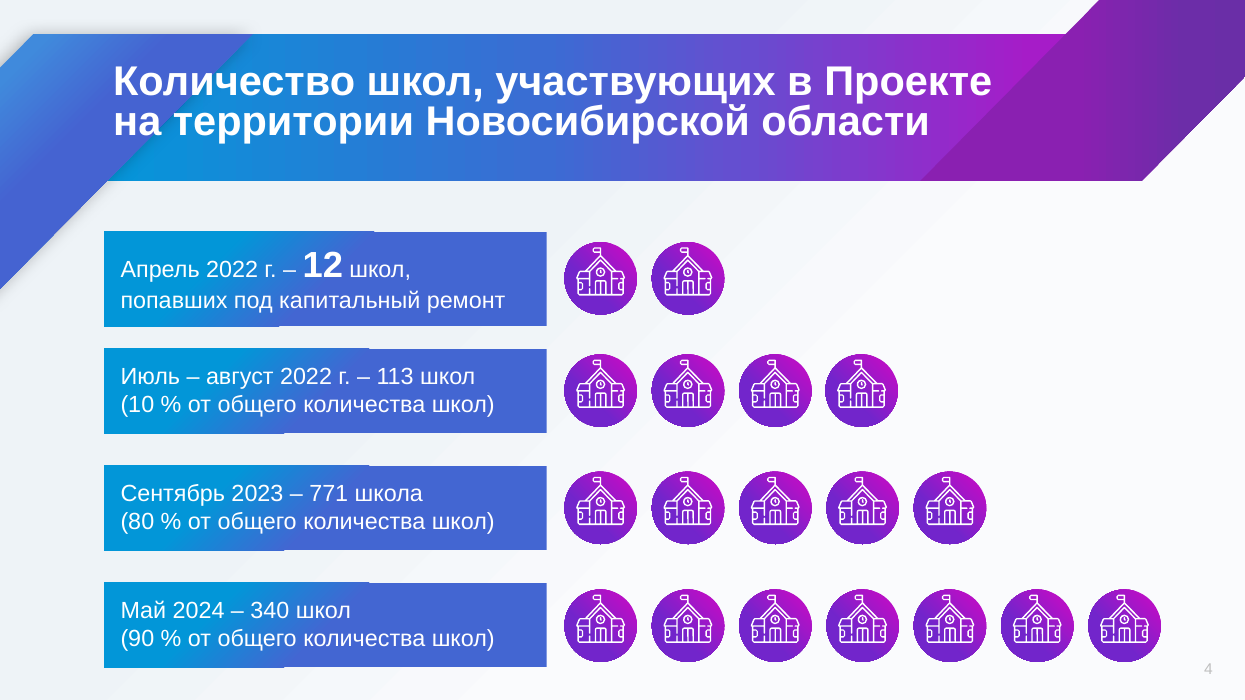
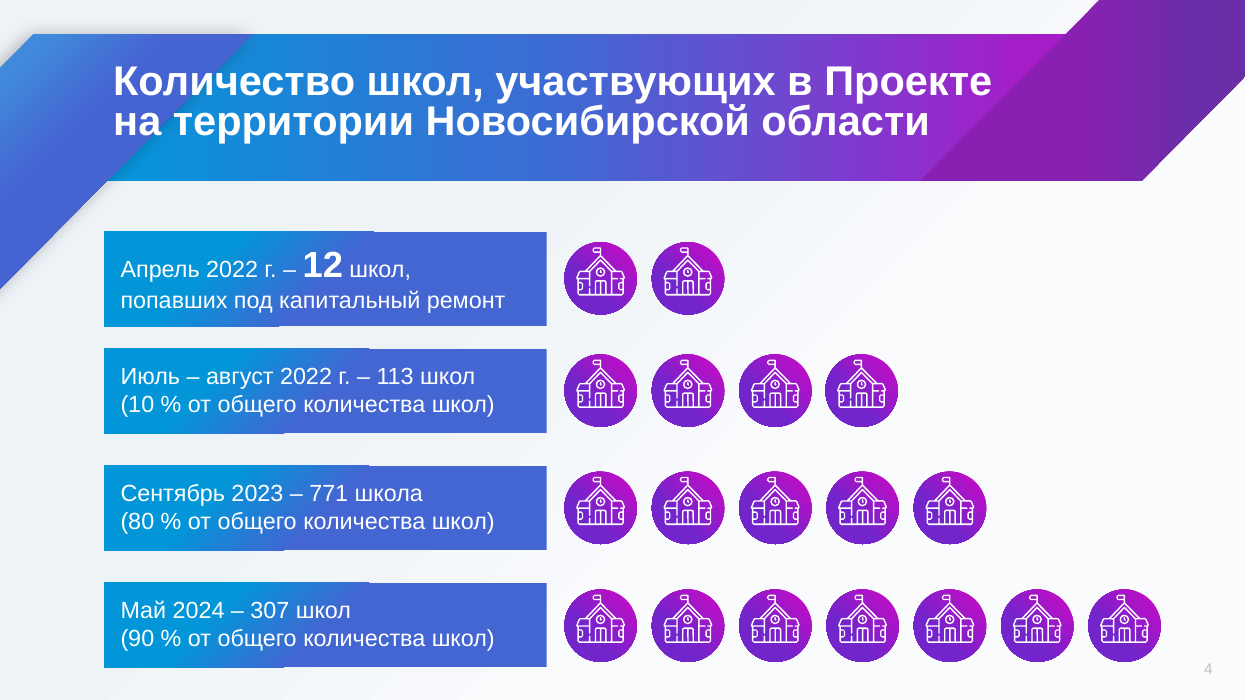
340: 340 -> 307
